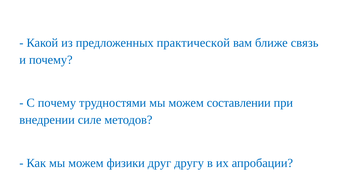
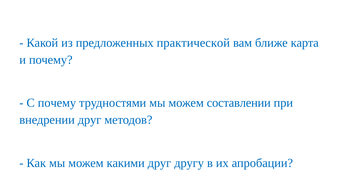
связь: связь -> карта
внедрении силе: силе -> друг
физики: физики -> какими
